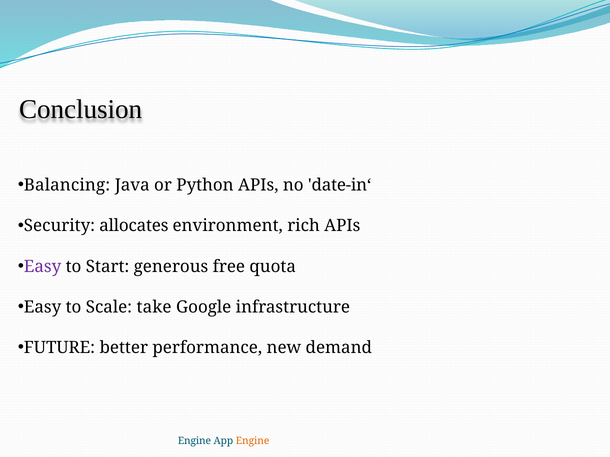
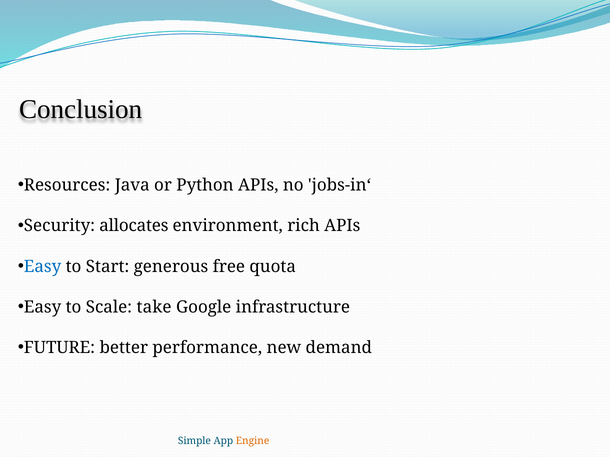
Balancing: Balancing -> Resources
date-in‘: date-in‘ -> jobs-in‘
Easy at (43, 267) colour: purple -> blue
Engine at (194, 441): Engine -> Simple
